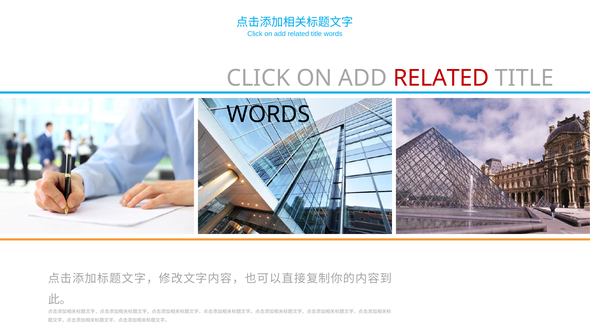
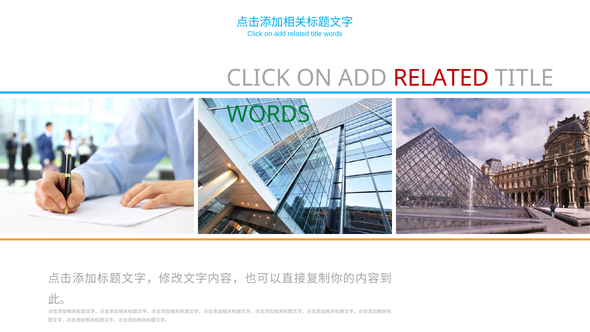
WORDS at (268, 114) colour: black -> green
